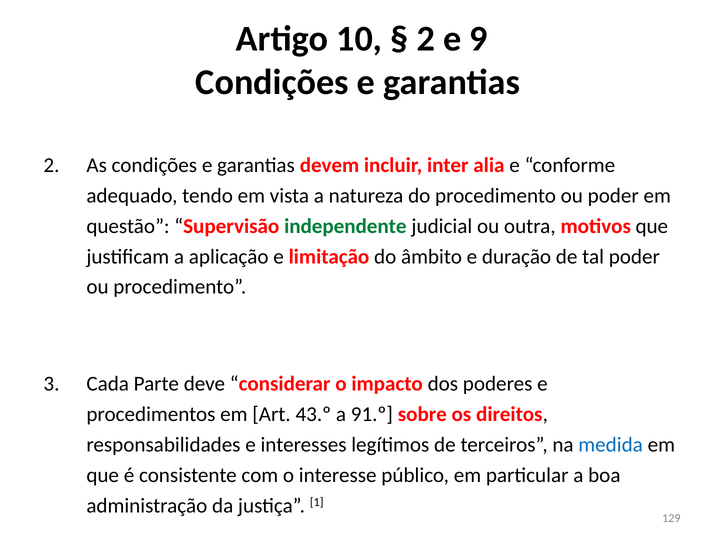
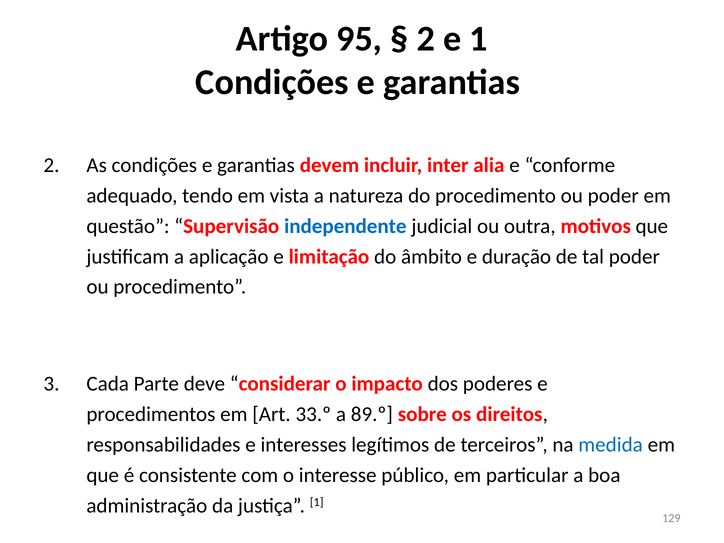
10: 10 -> 95
e 9: 9 -> 1
independente colour: green -> blue
43.º: 43.º -> 33.º
91.º: 91.º -> 89.º
